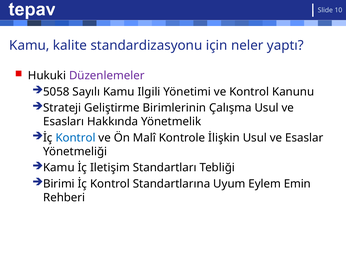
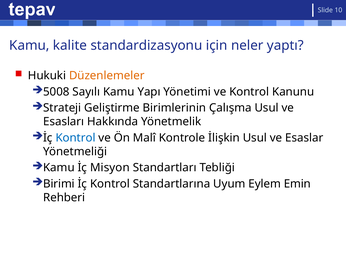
Düzenlemeler colour: purple -> orange
5058: 5058 -> 5008
Ilgili: Ilgili -> Yapı
Iletişim: Iletişim -> Misyon
